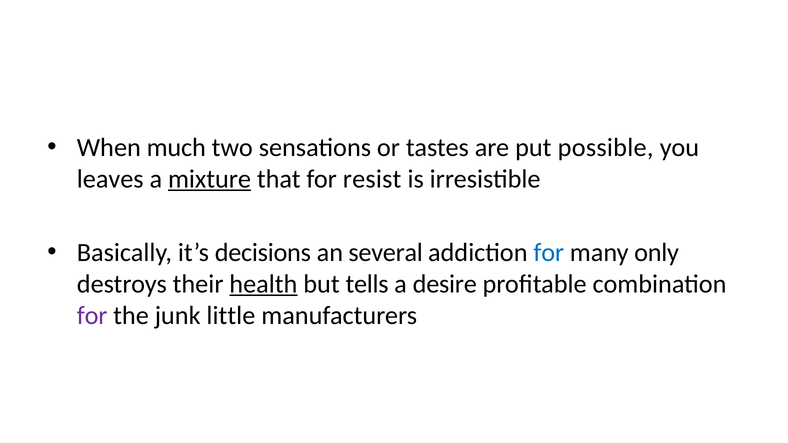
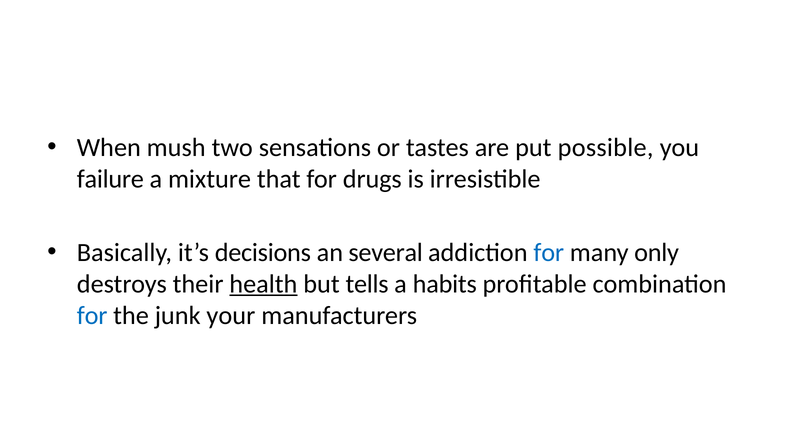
much: much -> mush
leaves: leaves -> failure
mixture underline: present -> none
resist: resist -> drugs
desire: desire -> habits
for at (92, 316) colour: purple -> blue
little: little -> your
